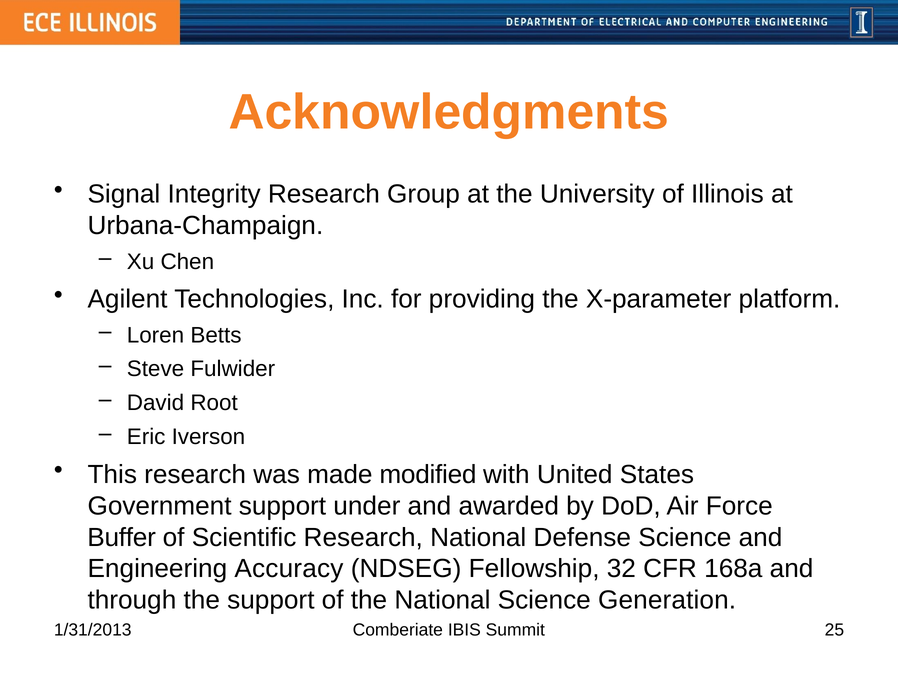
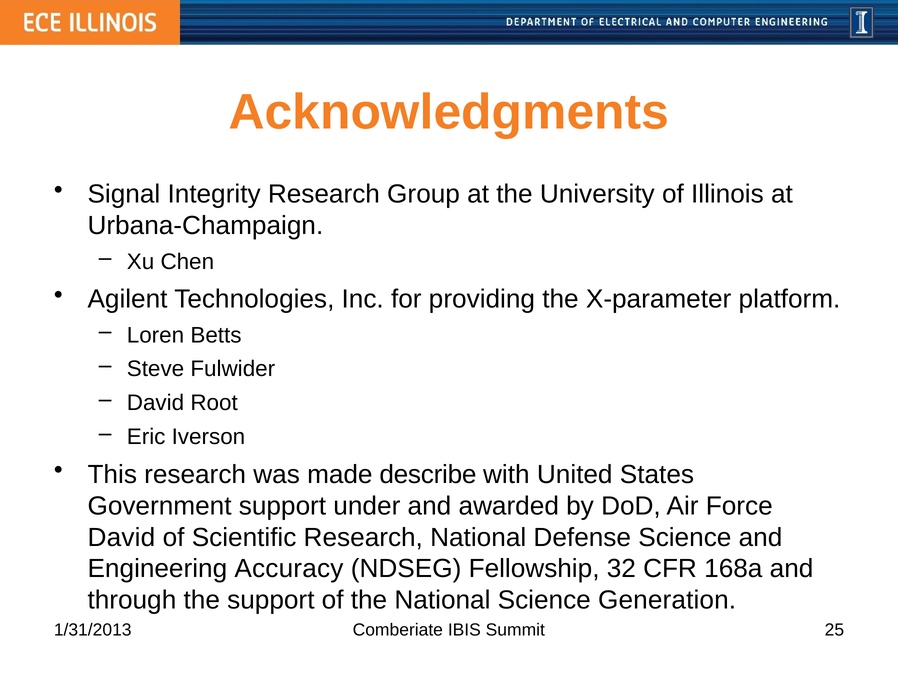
modified: modified -> describe
Buffer at (122, 537): Buffer -> David
